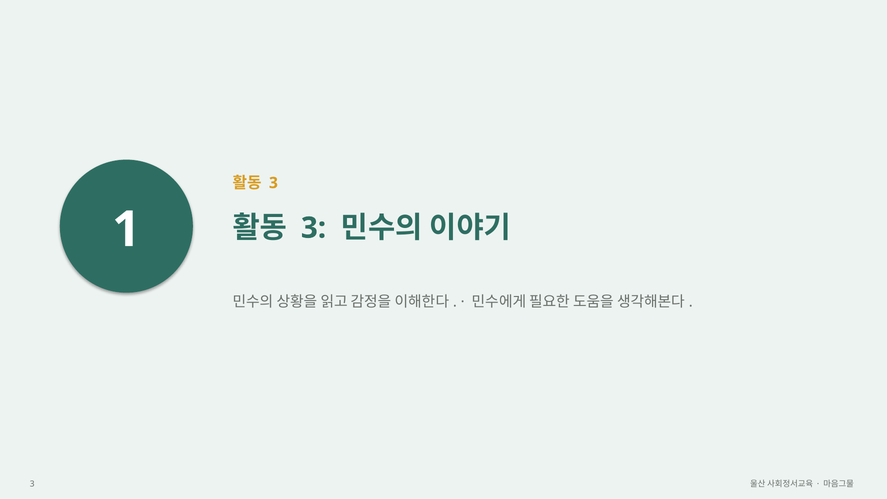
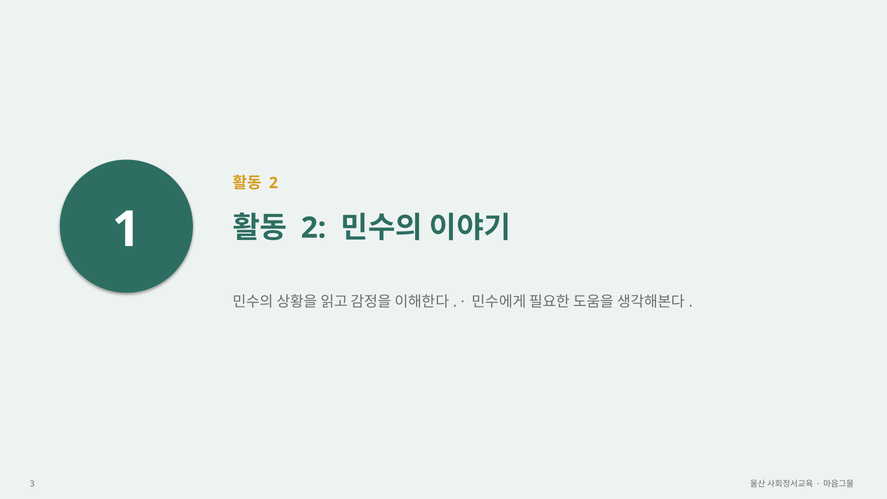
3 at (273, 183): 3 -> 2
3 at (314, 228): 3 -> 2
